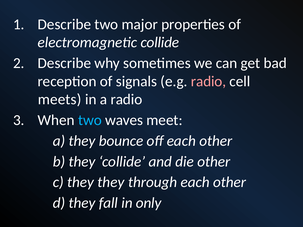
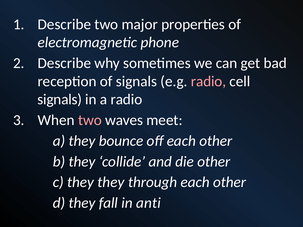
electromagnetic collide: collide -> phone
meets at (60, 100): meets -> signals
two at (90, 120) colour: light blue -> pink
only: only -> anti
